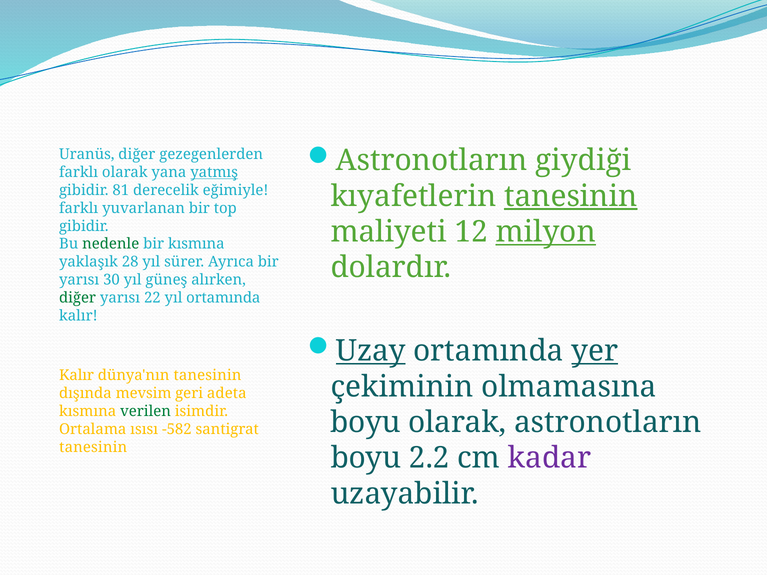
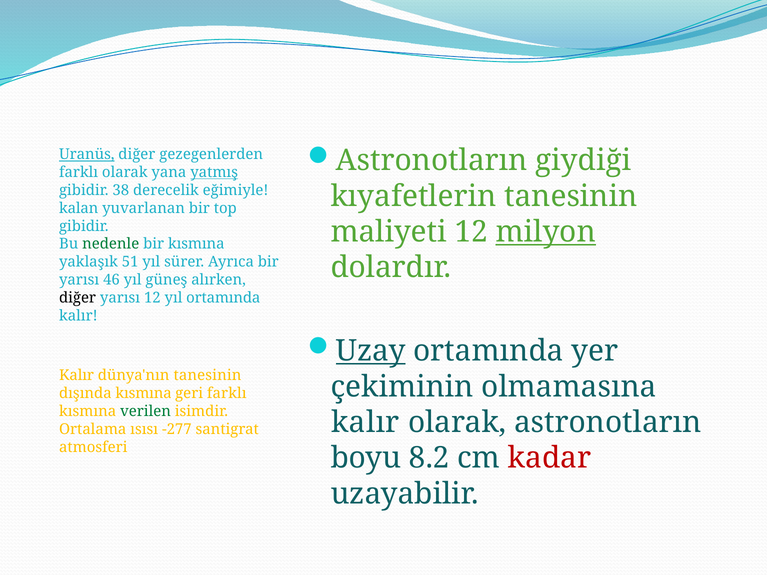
Uranüs underline: none -> present
81: 81 -> 38
tanesinin at (571, 196) underline: present -> none
farklı at (79, 208): farklı -> kalan
28: 28 -> 51
30: 30 -> 46
diğer at (78, 298) colour: green -> black
yarısı 22: 22 -> 12
yer underline: present -> none
dışında mevsim: mevsim -> kısmına
geri adeta: adeta -> farklı
boyu at (366, 423): boyu -> kalır
-582: -582 -> -277
tanesinin at (93, 447): tanesinin -> atmosferi
2.2: 2.2 -> 8.2
kadar colour: purple -> red
